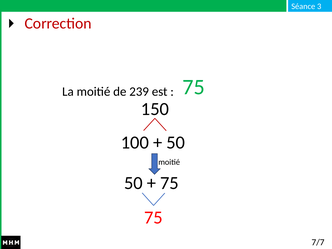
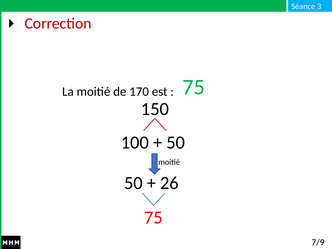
239: 239 -> 170
75 at (169, 183): 75 -> 26
7/7: 7/7 -> 7/9
